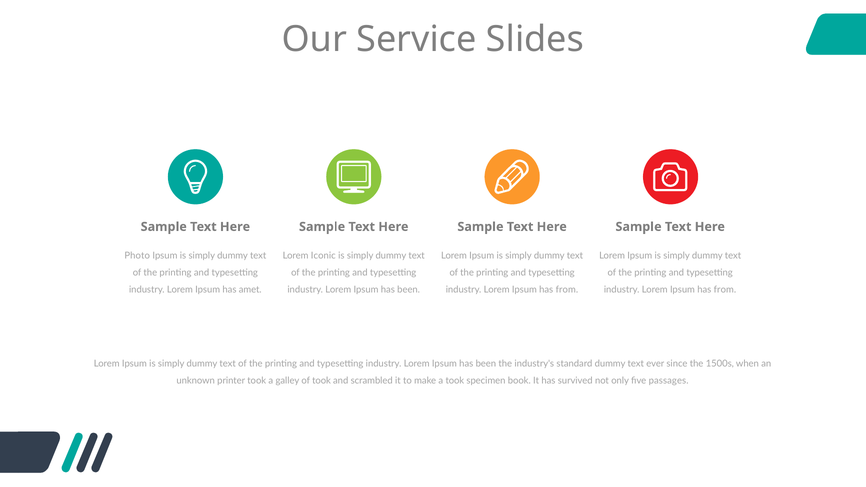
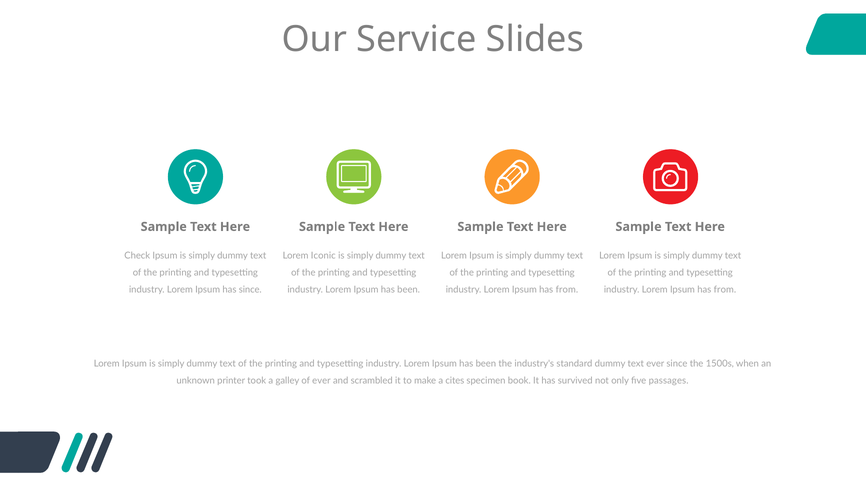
Photo: Photo -> Check
has amet: amet -> since
of took: took -> ever
a took: took -> cites
